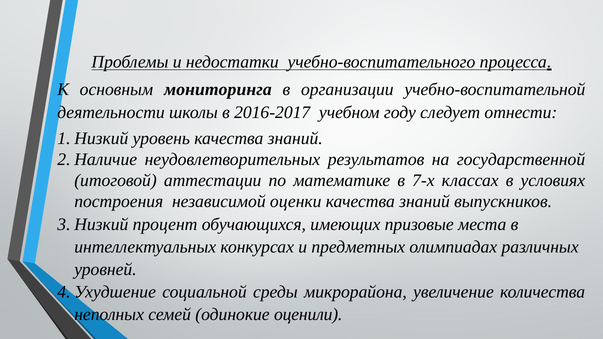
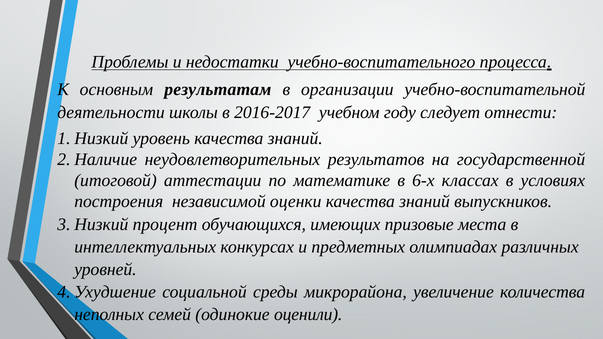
мониторинга: мониторинга -> результатам
7-х: 7-х -> 6-х
